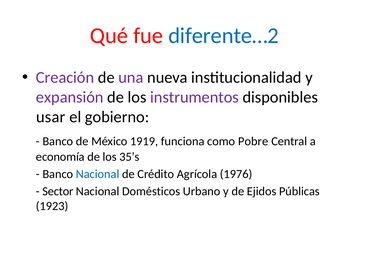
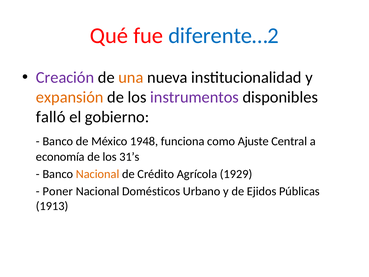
una colour: purple -> orange
expansión colour: purple -> orange
usar: usar -> falló
1919: 1919 -> 1948
Pobre: Pobre -> Ajuste
35’s: 35’s -> 31’s
Nacional at (98, 174) colour: blue -> orange
1976: 1976 -> 1929
Sector: Sector -> Poner
1923: 1923 -> 1913
